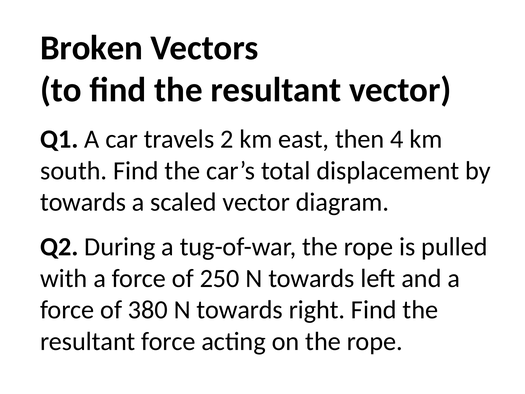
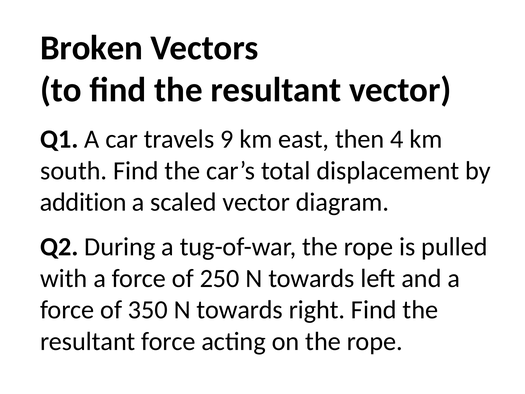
2: 2 -> 9
towards at (83, 202): towards -> addition
380: 380 -> 350
